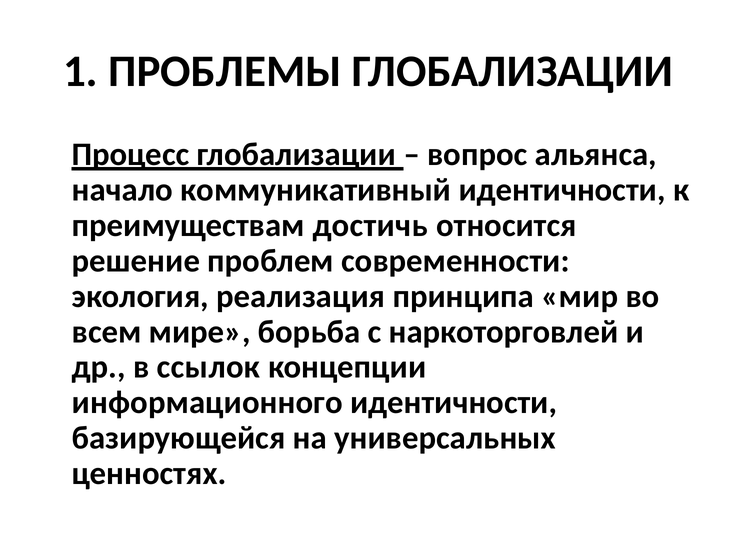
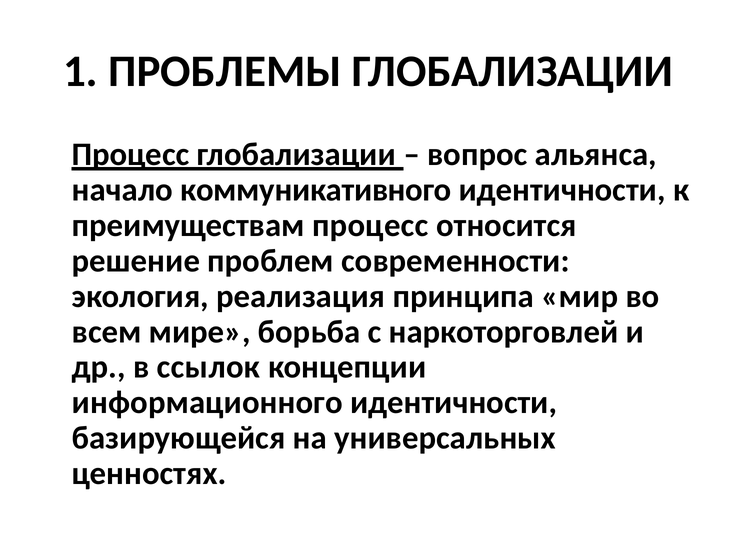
коммуникативный: коммуникативный -> коммуникативного
преимуществам достичь: достичь -> процесс
